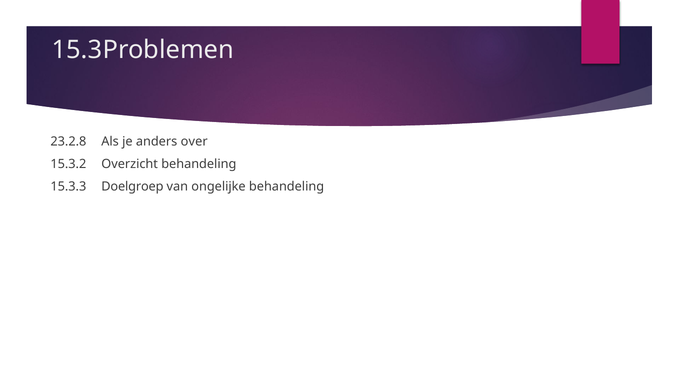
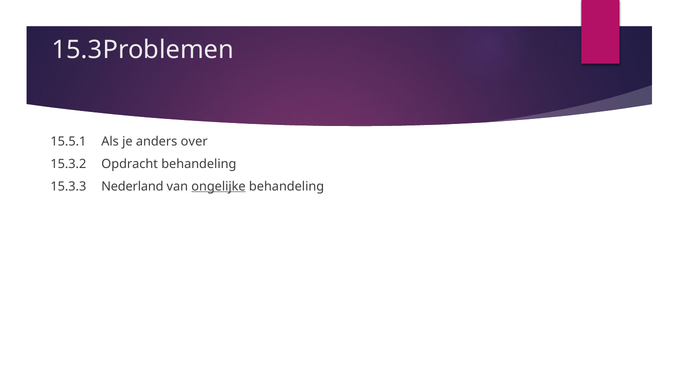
23.2.8: 23.2.8 -> 15.5.1
Overzicht: Overzicht -> Opdracht
Doelgroep: Doelgroep -> Nederland
ongelijke underline: none -> present
